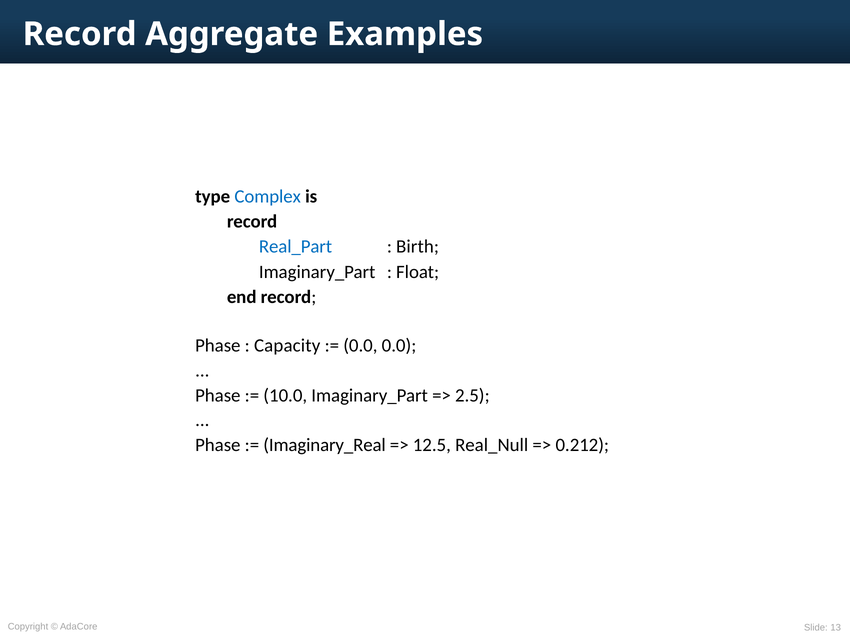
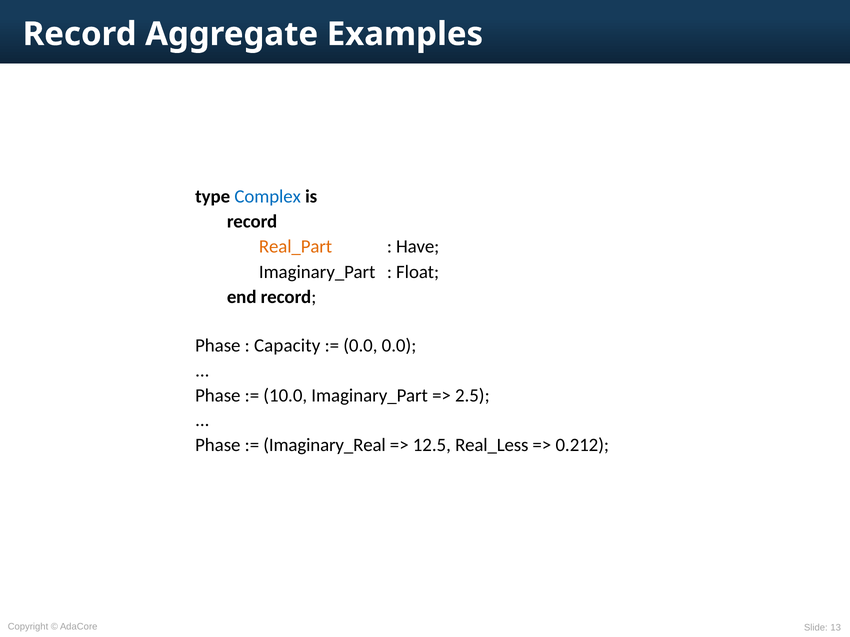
Real_Part colour: blue -> orange
Birth: Birth -> Have
Real_Null: Real_Null -> Real_Less
